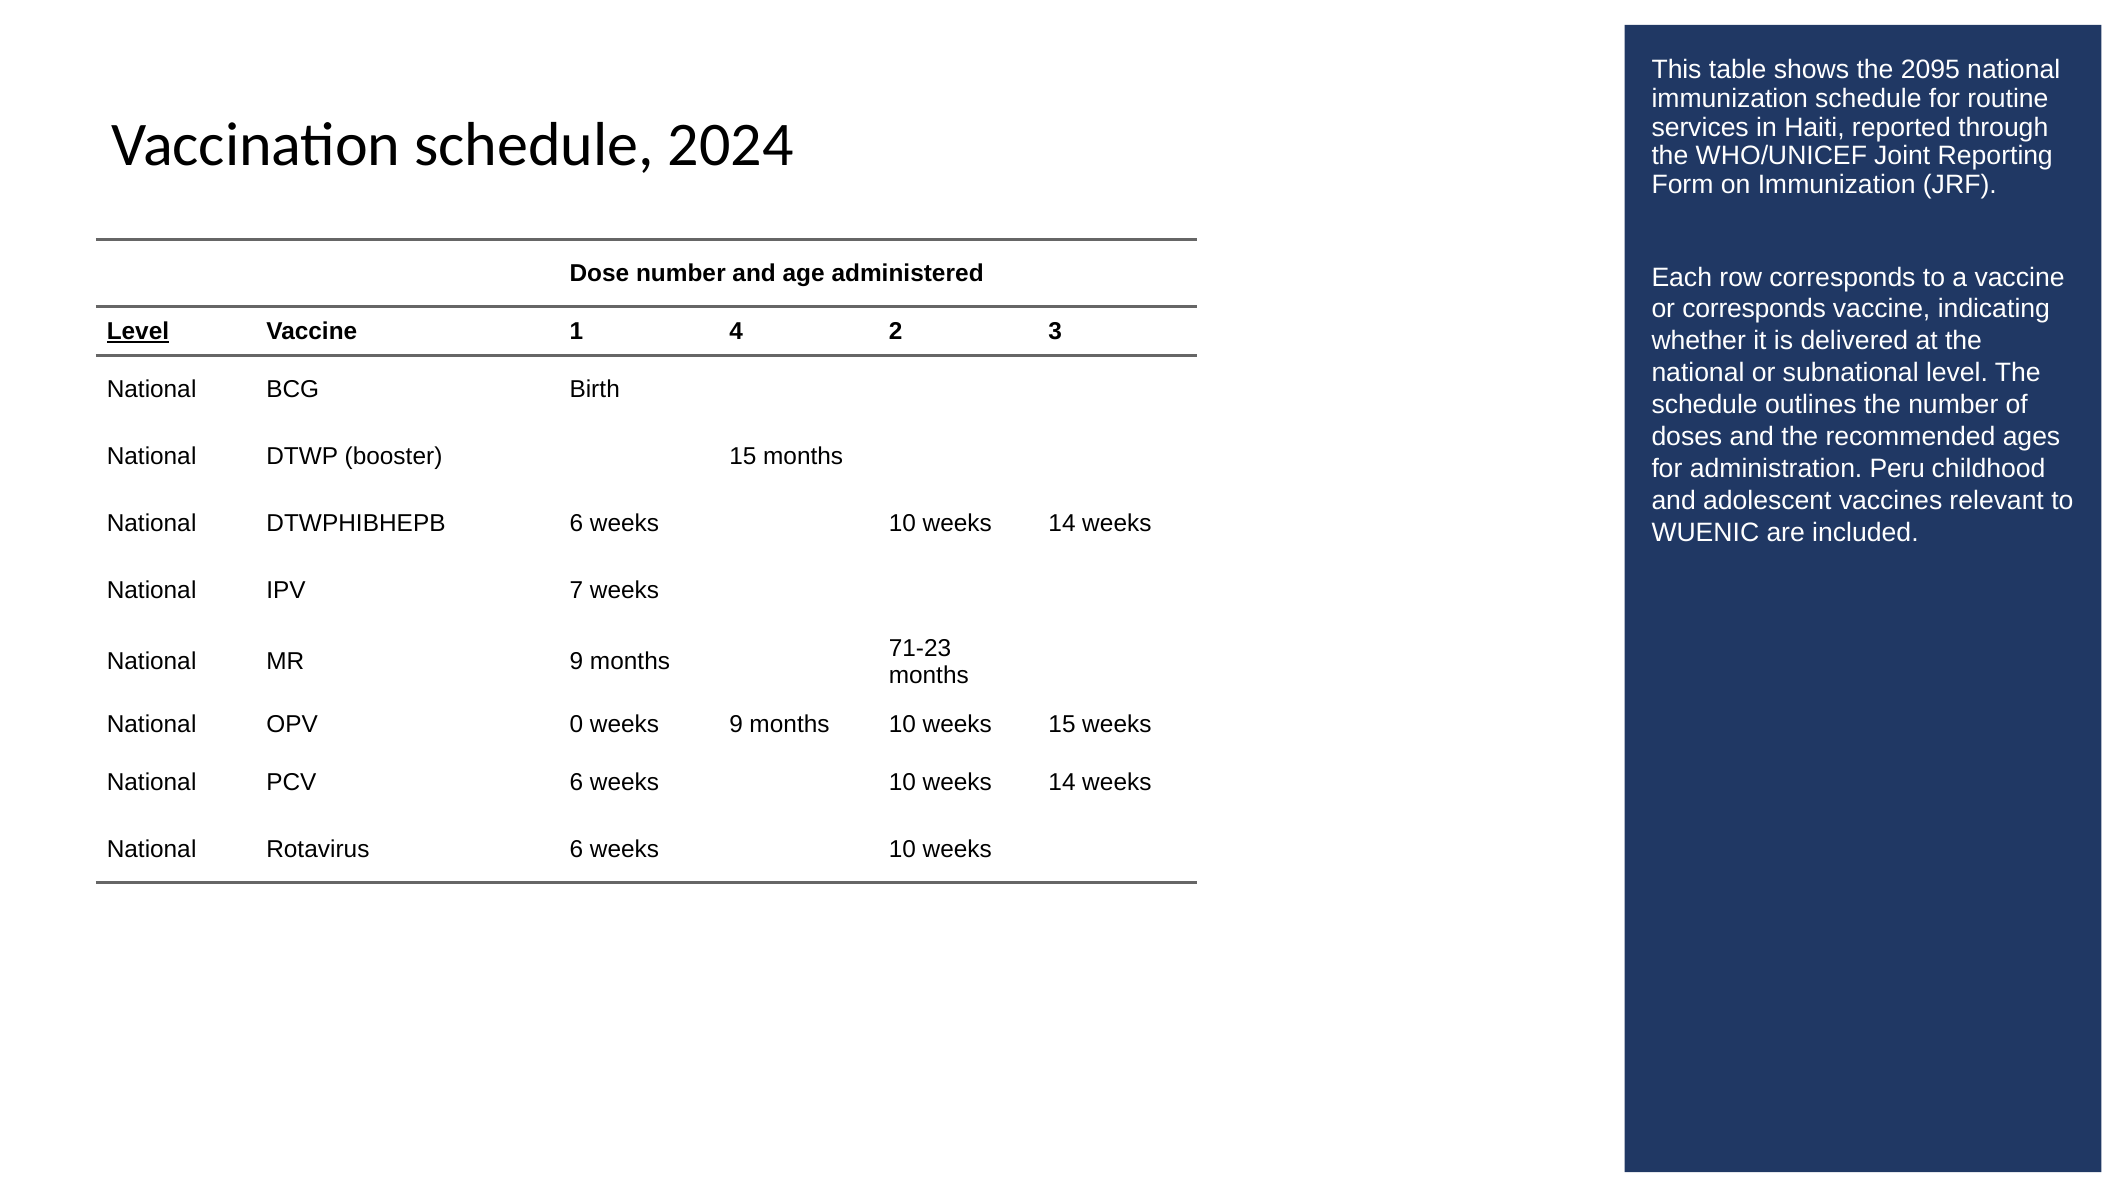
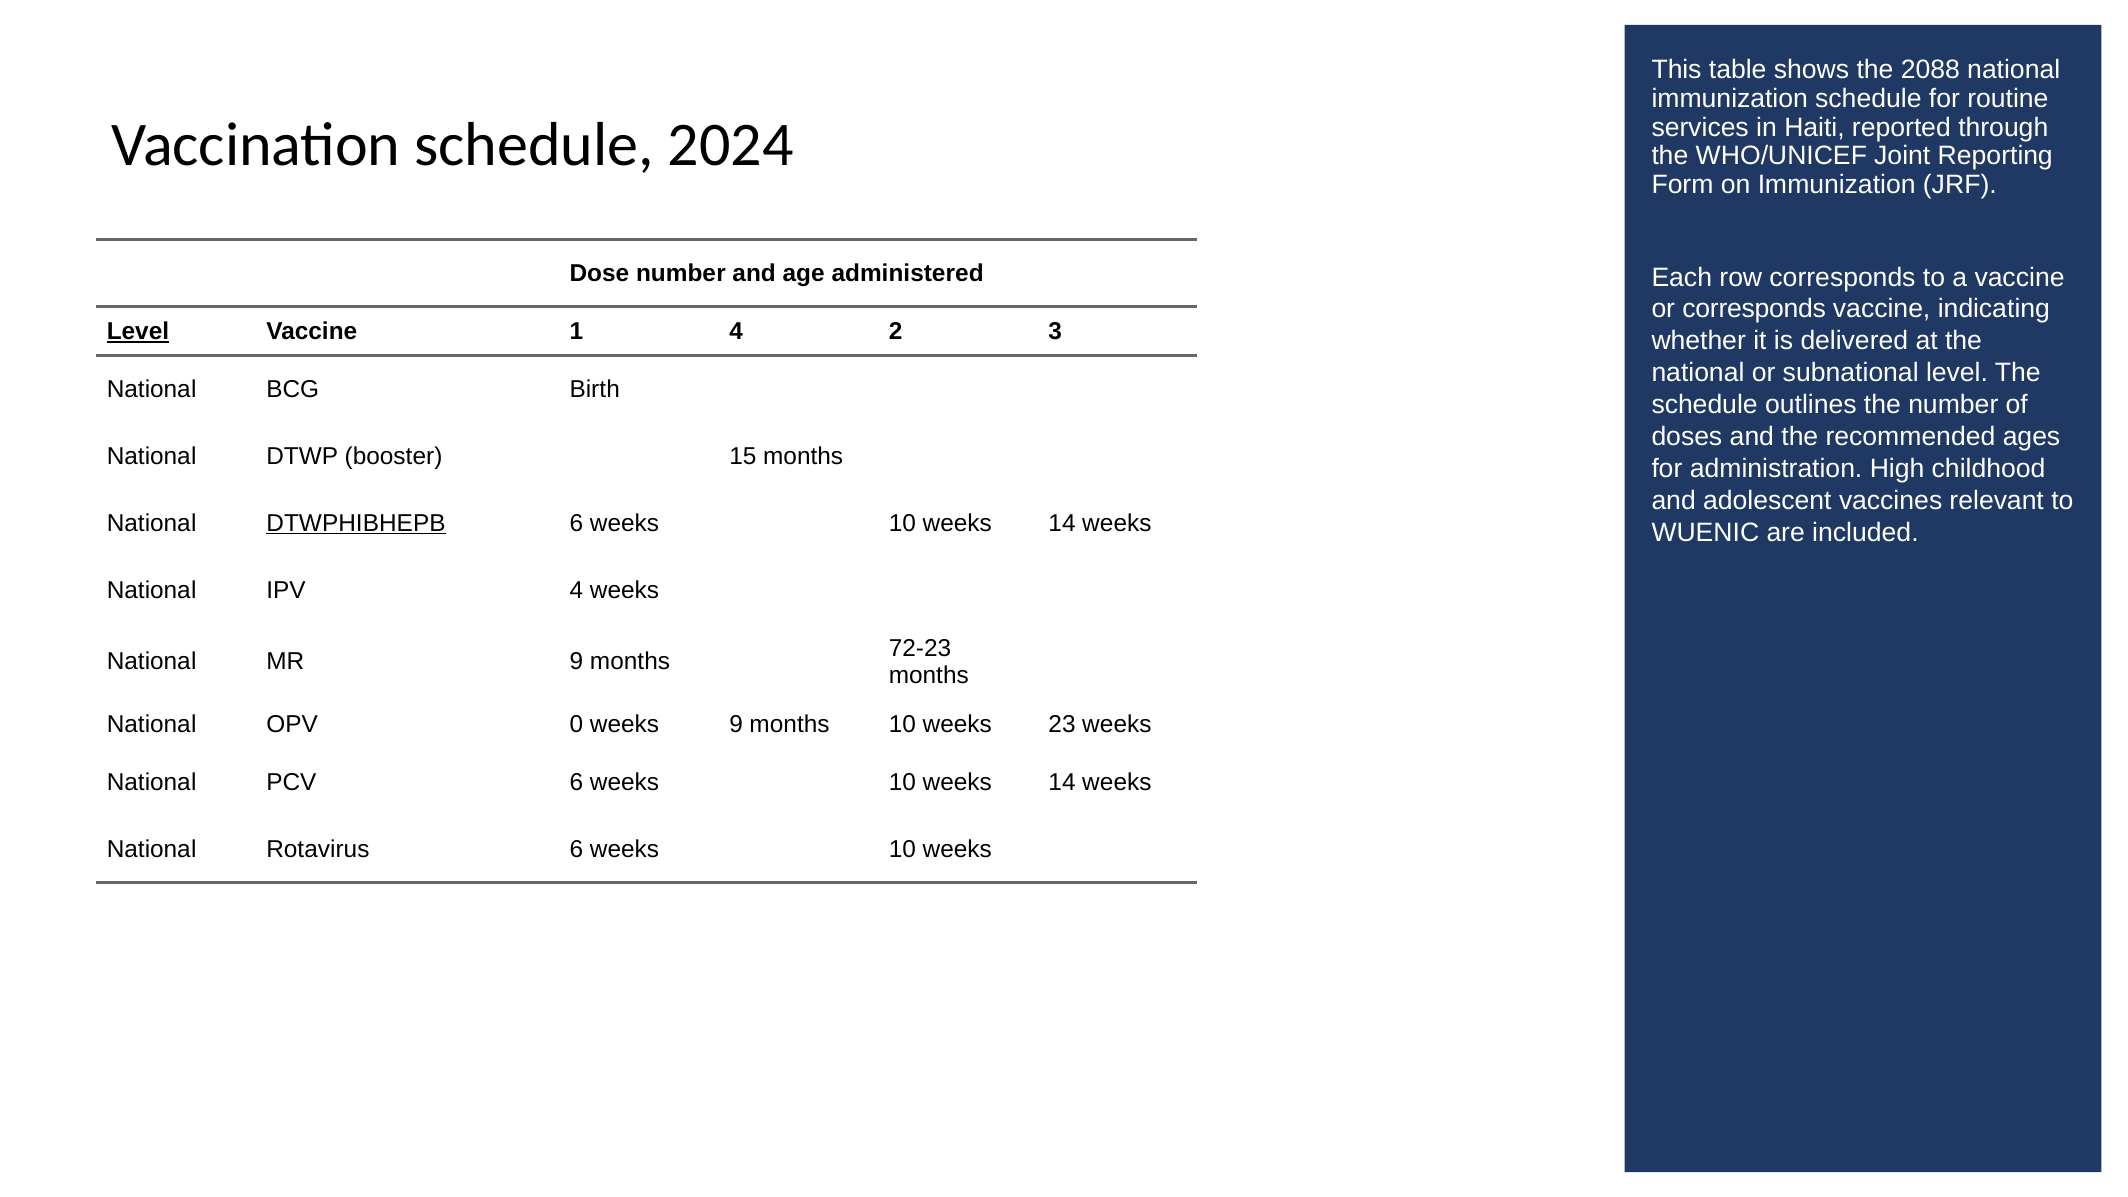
2095: 2095 -> 2088
Peru: Peru -> High
DTWPHIBHEPB underline: none -> present
IPV 7: 7 -> 4
71-23: 71-23 -> 72-23
weeks 15: 15 -> 23
